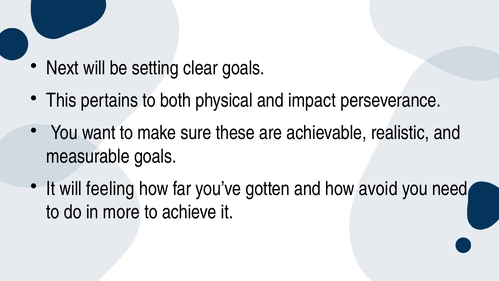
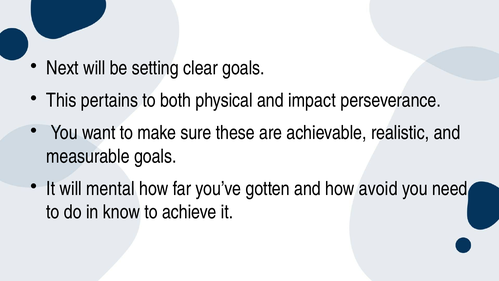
feeling: feeling -> mental
more: more -> know
